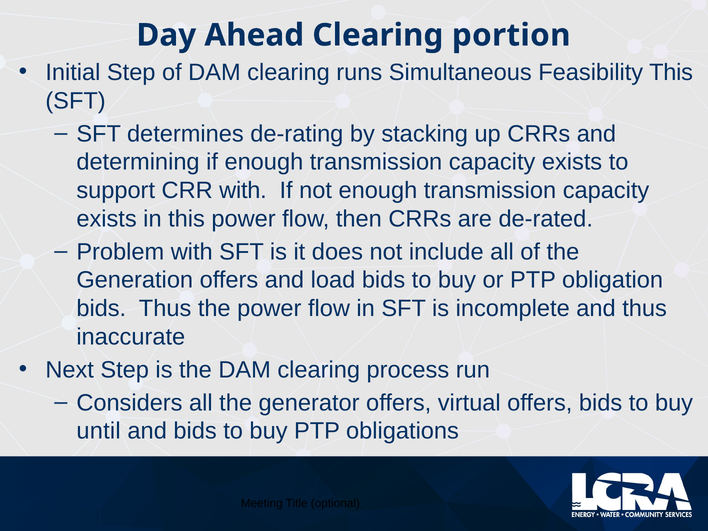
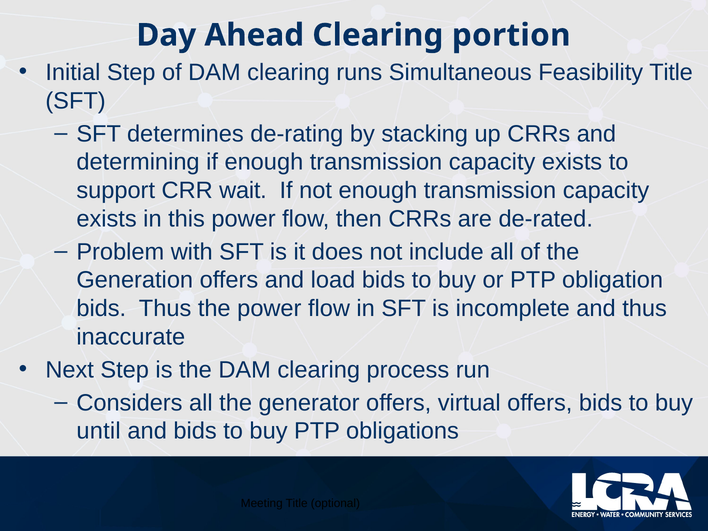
Feasibility This: This -> Title
CRR with: with -> wait
